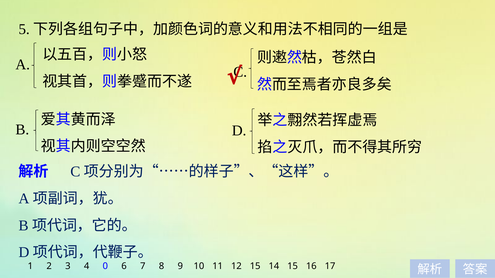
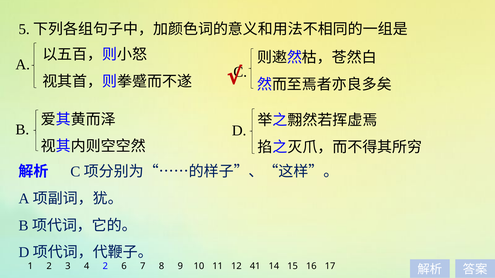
4 0: 0 -> 2
12 15: 15 -> 41
